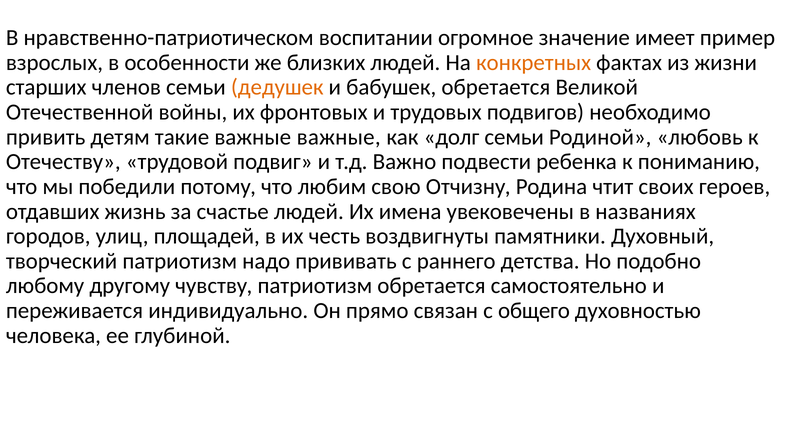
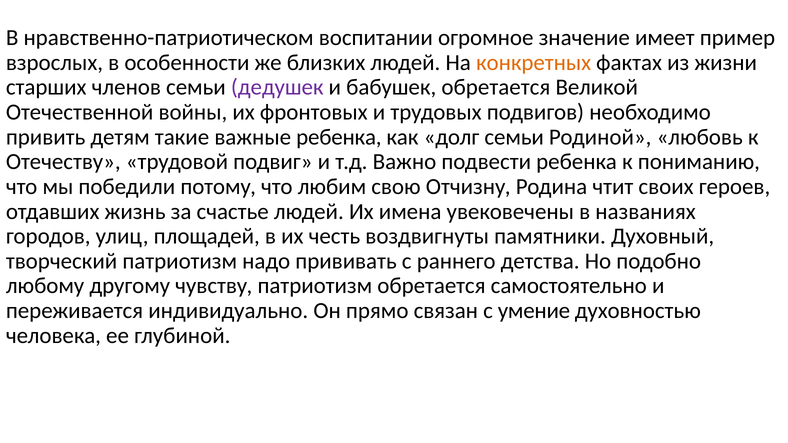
дедушек colour: orange -> purple
важные важные: важные -> ребенка
общего: общего -> умение
